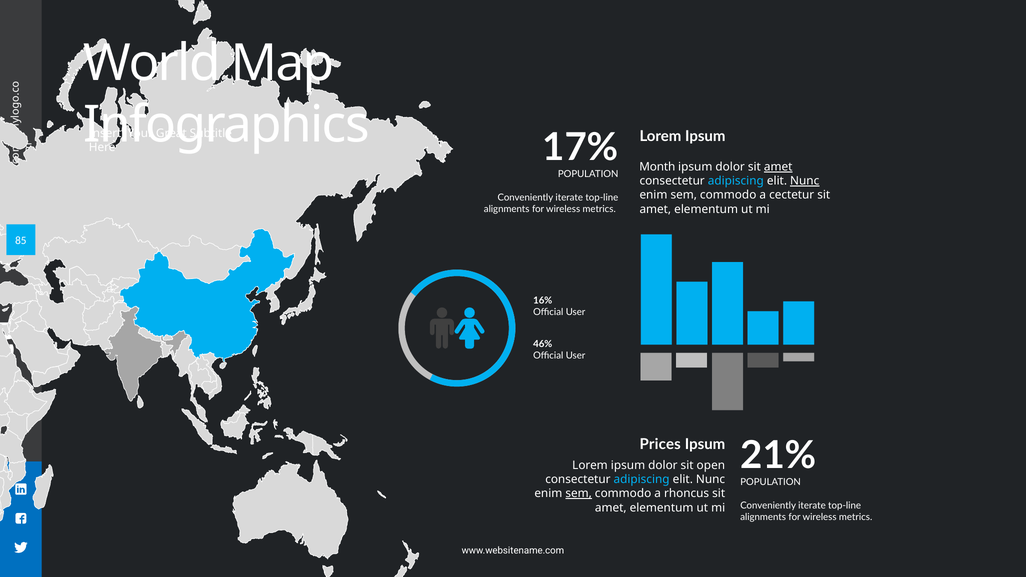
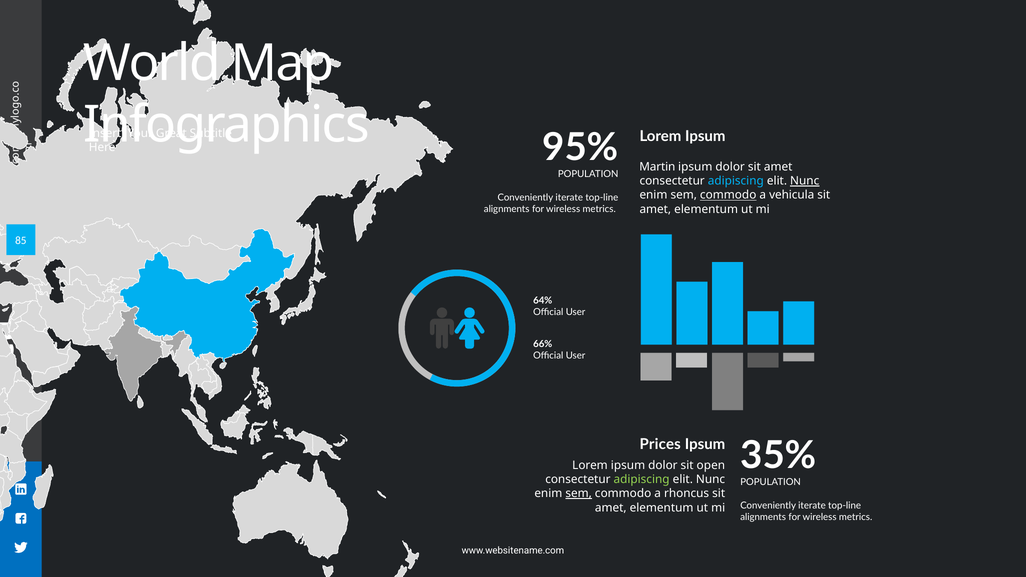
17%: 17% -> 95%
Month: Month -> Martin
amet at (778, 167) underline: present -> none
commodo at (728, 195) underline: none -> present
cectetur: cectetur -> vehicula
16%: 16% -> 64%
46%: 46% -> 66%
21%: 21% -> 35%
adipiscing at (642, 480) colour: light blue -> light green
